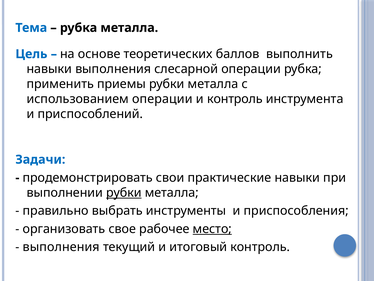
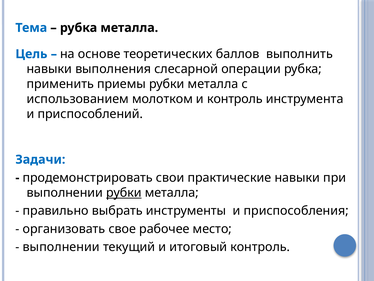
использованием операции: операции -> молотком
место underline: present -> none
выполнения at (61, 247): выполнения -> выполнении
